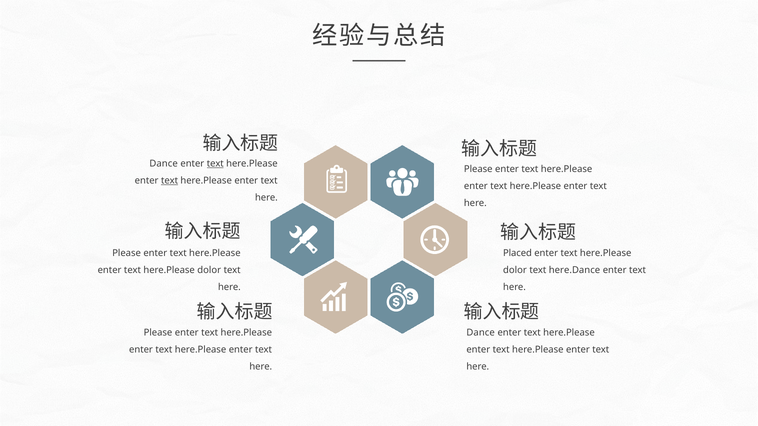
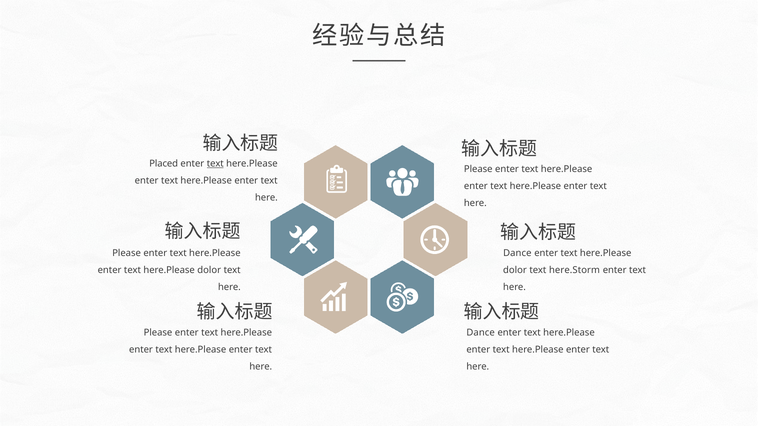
Dance at (164, 164): Dance -> Placed
text at (170, 181) underline: present -> none
Placed at (517, 253): Placed -> Dance
here.Dance: here.Dance -> here.Storm
